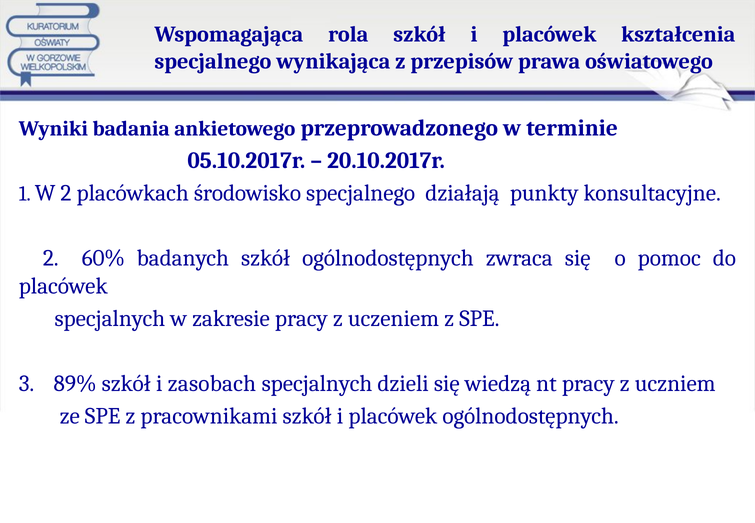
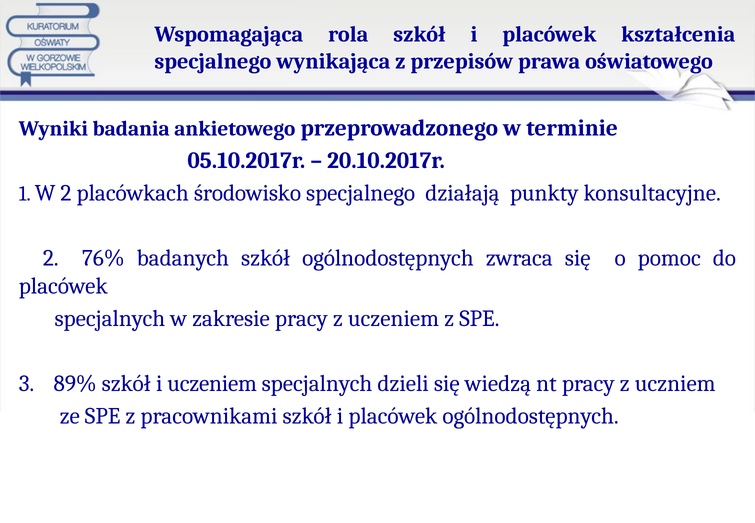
60%: 60% -> 76%
i zasobach: zasobach -> uczeniem
